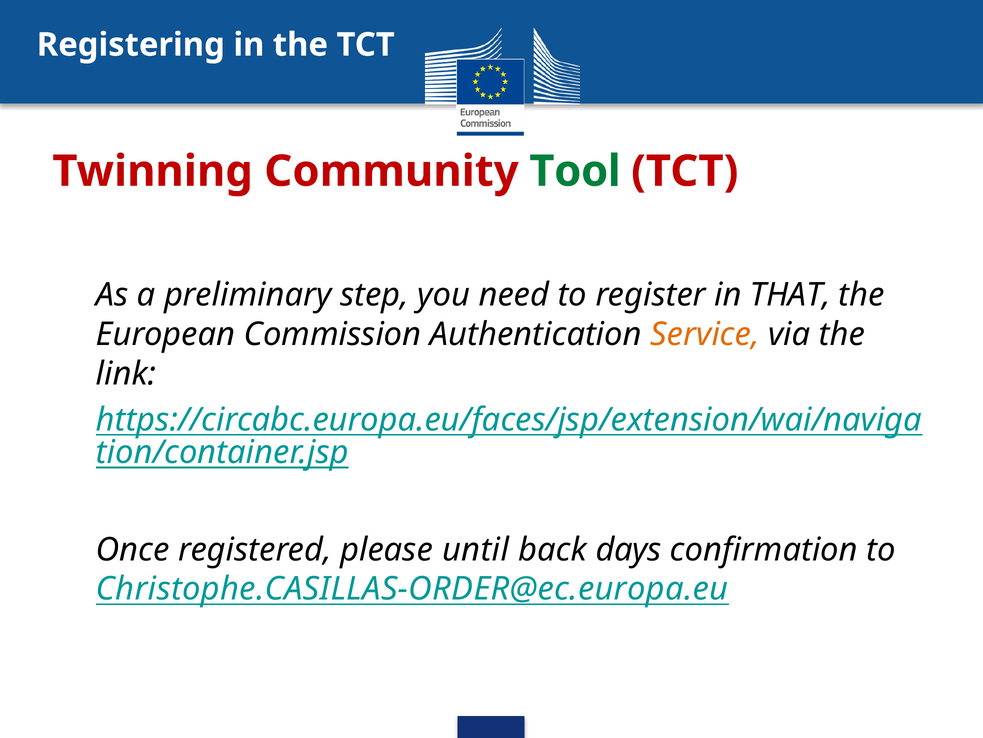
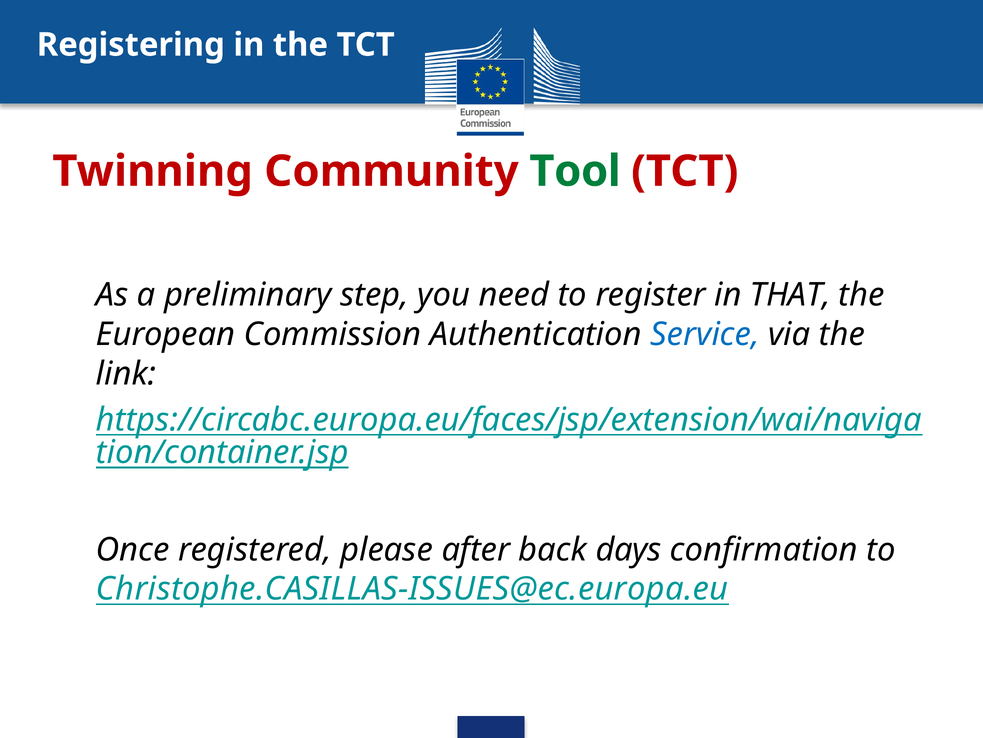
Service colour: orange -> blue
until: until -> after
Christophe.CASILLAS-ORDER@ec.europa.eu: Christophe.CASILLAS-ORDER@ec.europa.eu -> Christophe.CASILLAS-ISSUES@ec.europa.eu
